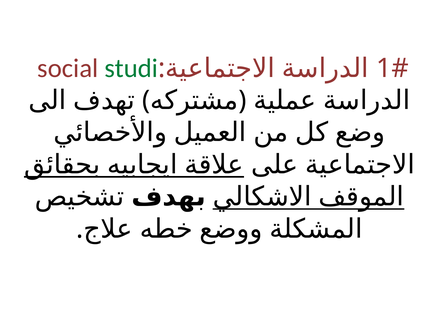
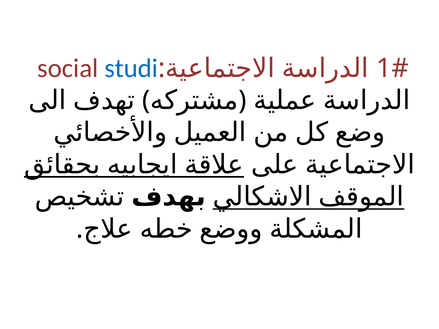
studi colour: green -> blue
